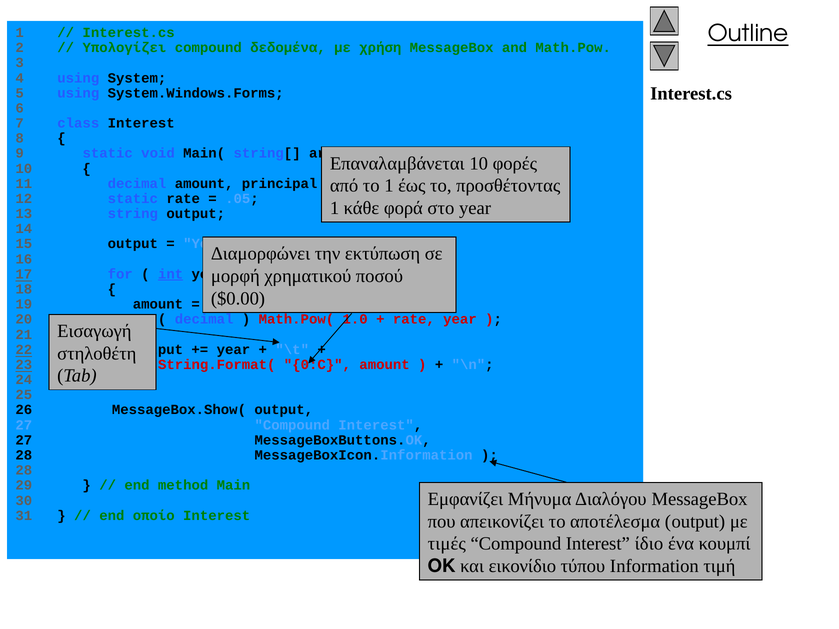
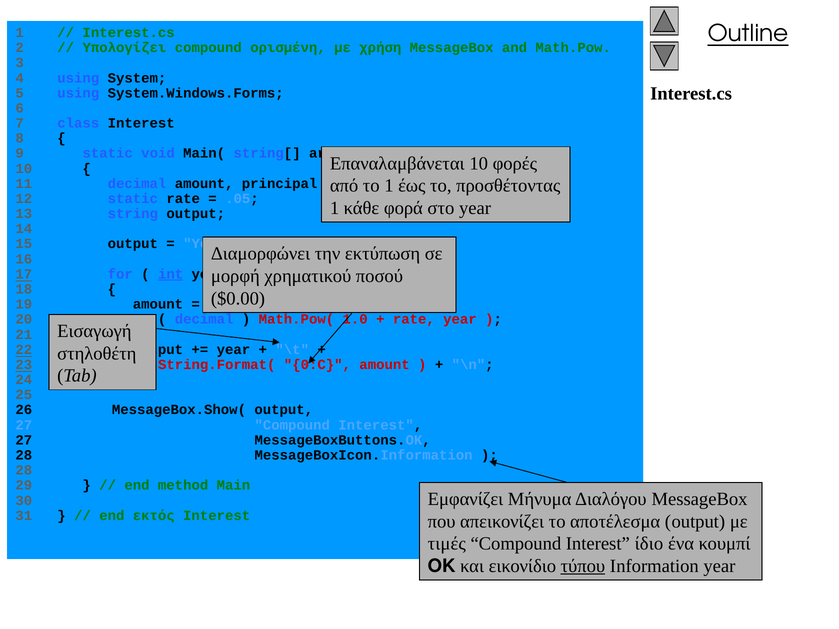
δεδομένα: δεδομένα -> ορισμένη
οποίο: οποίο -> εκτός
τύπου underline: none -> present
Ιnformation τιμή: τιμή -> year
